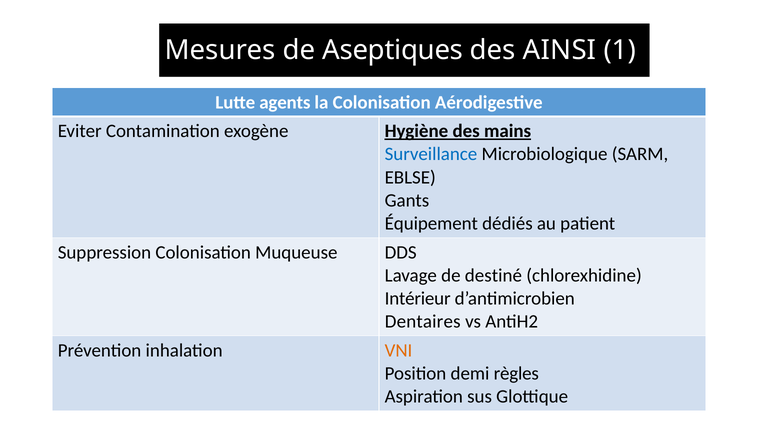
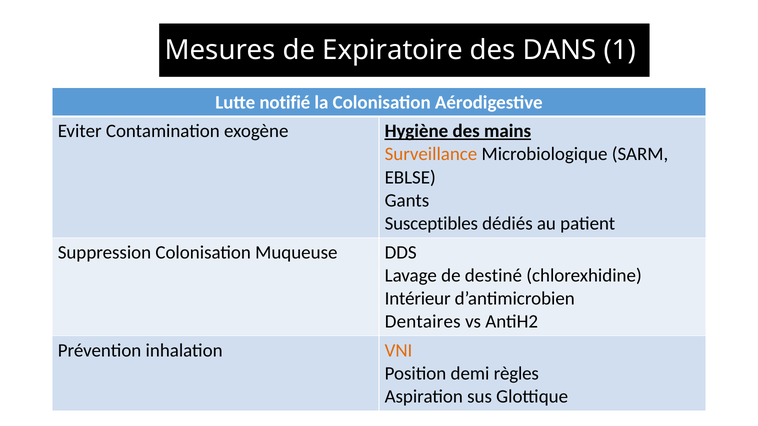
Aseptiques: Aseptiques -> Expiratoire
AINSI: AINSI -> DANS
agents: agents -> notifié
Surveillance colour: blue -> orange
Équipement: Équipement -> Susceptibles
